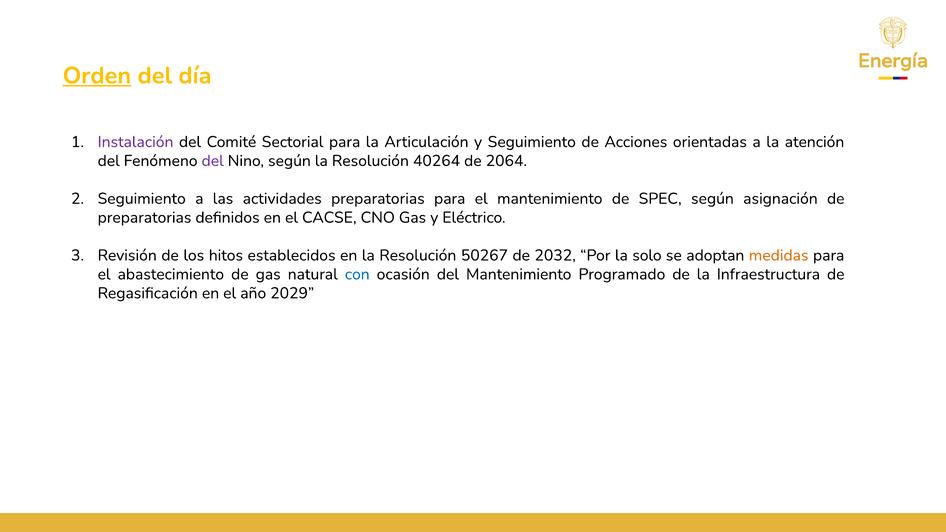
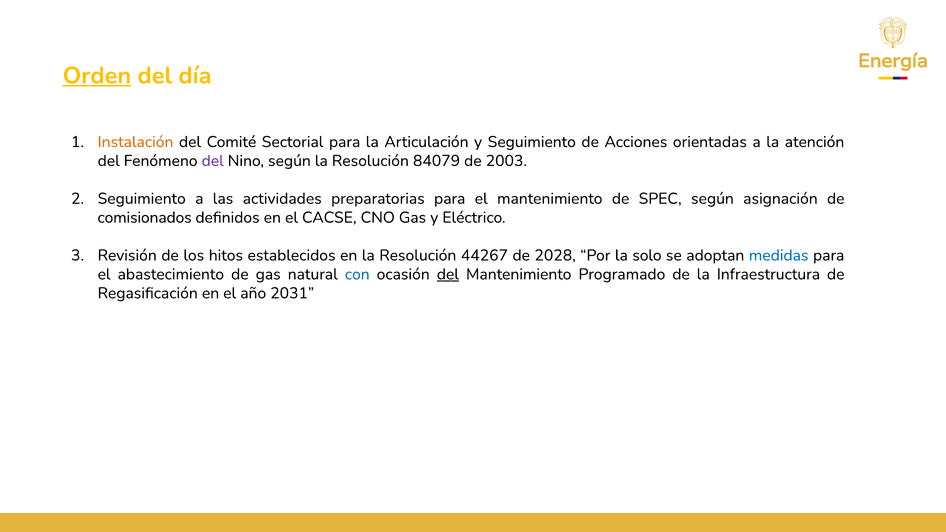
Instalación colour: purple -> orange
40264: 40264 -> 84079
2064: 2064 -> 2003
preparatorias at (145, 218): preparatorias -> comisionados
50267: 50267 -> 44267
2032: 2032 -> 2028
medidas colour: orange -> blue
del at (448, 274) underline: none -> present
2029: 2029 -> 2031
